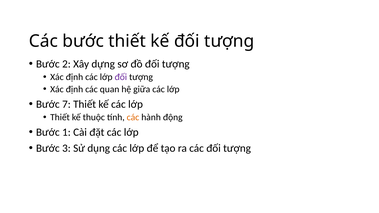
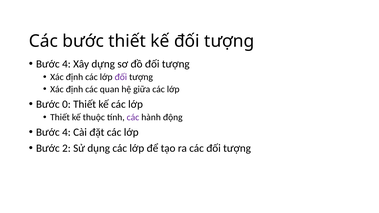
2 at (66, 64): 2 -> 4
7: 7 -> 0
các at (133, 117) colour: orange -> purple
1 at (66, 132): 1 -> 4
3: 3 -> 2
